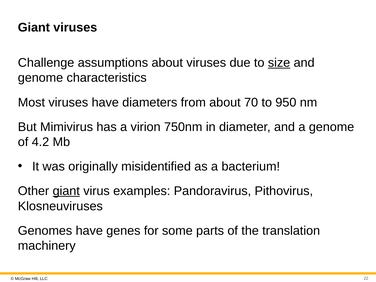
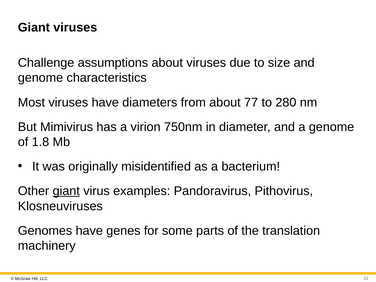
size underline: present -> none
70: 70 -> 77
950: 950 -> 280
4.2: 4.2 -> 1.8
